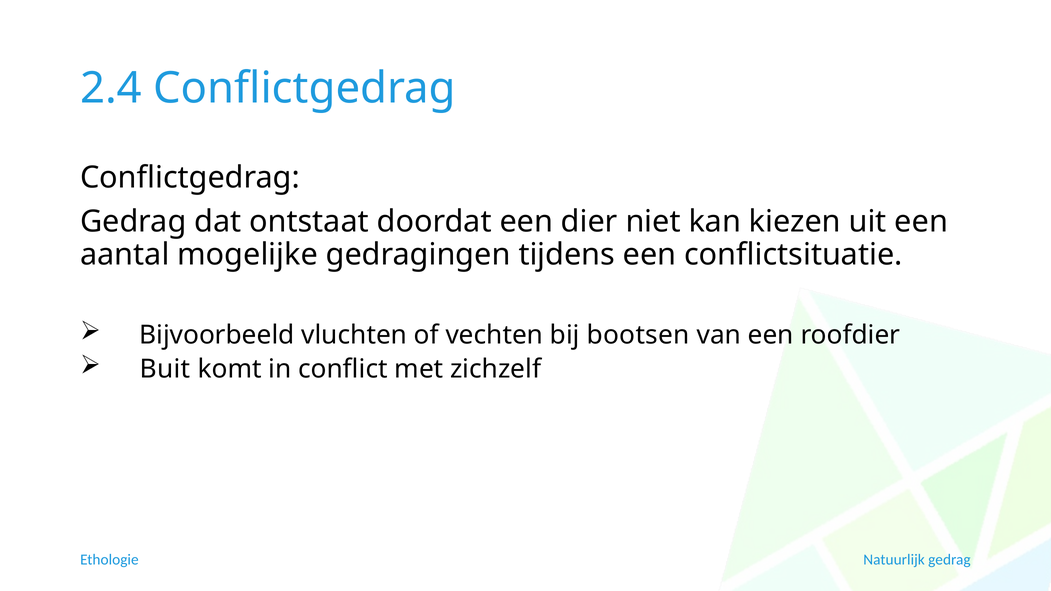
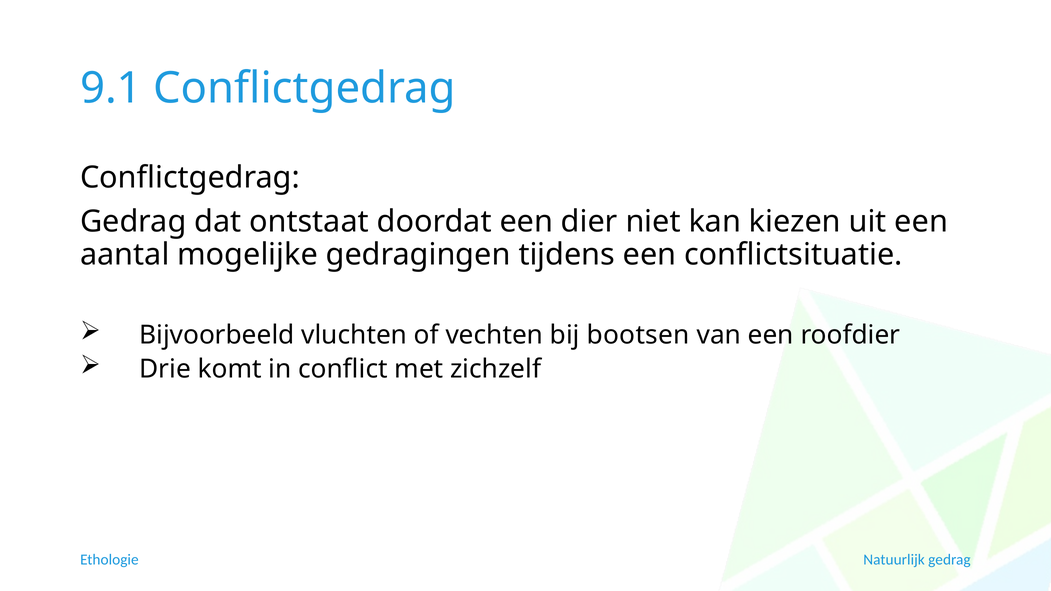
2.4: 2.4 -> 9.1
Buit: Buit -> Drie
